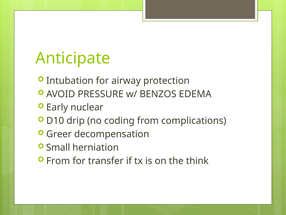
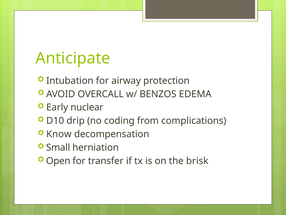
PRESSURE: PRESSURE -> OVERCALL
Greer: Greer -> Know
From at (58, 161): From -> Open
think: think -> brisk
